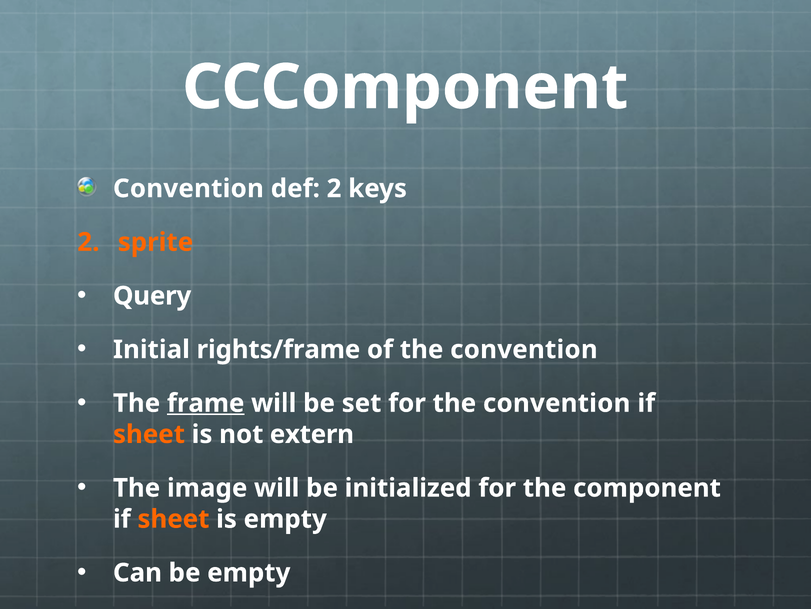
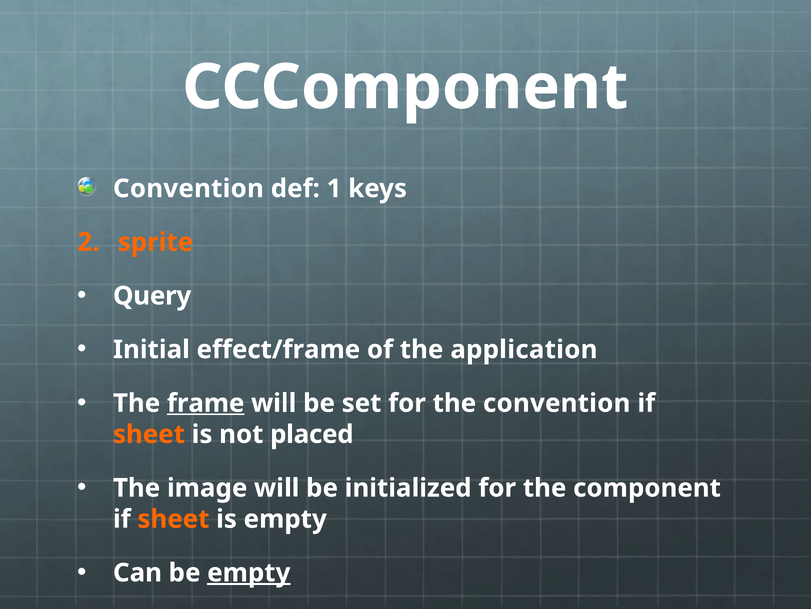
def 2: 2 -> 1
rights/frame: rights/frame -> effect/frame
of the convention: convention -> application
extern: extern -> placed
empty at (249, 572) underline: none -> present
